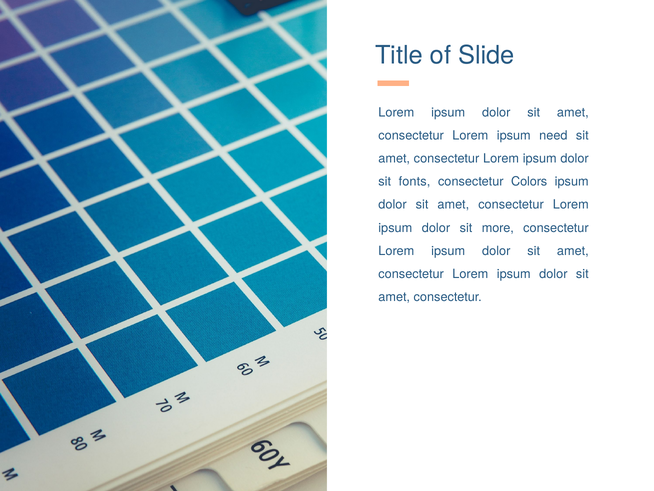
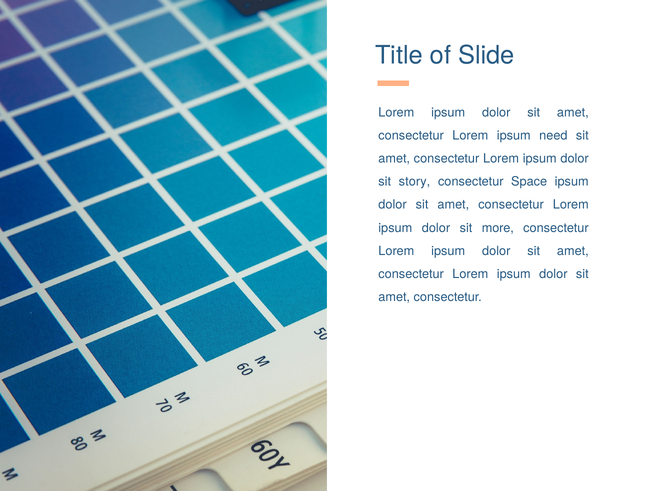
fonts: fonts -> story
Colors: Colors -> Space
